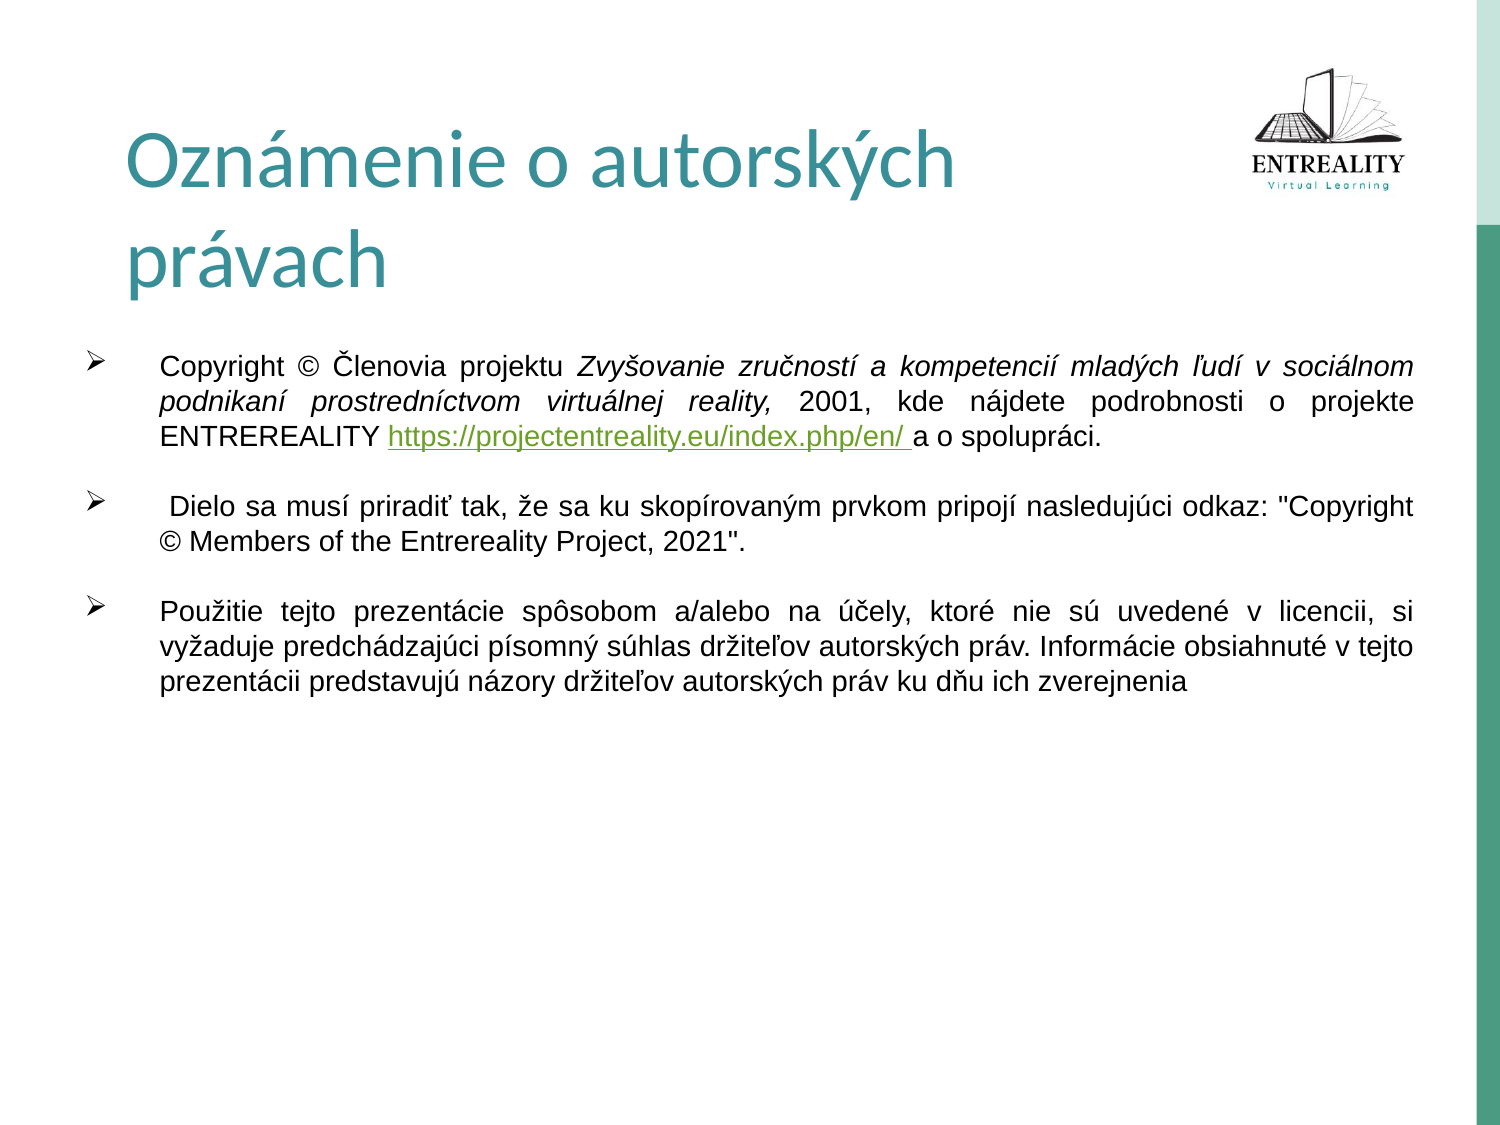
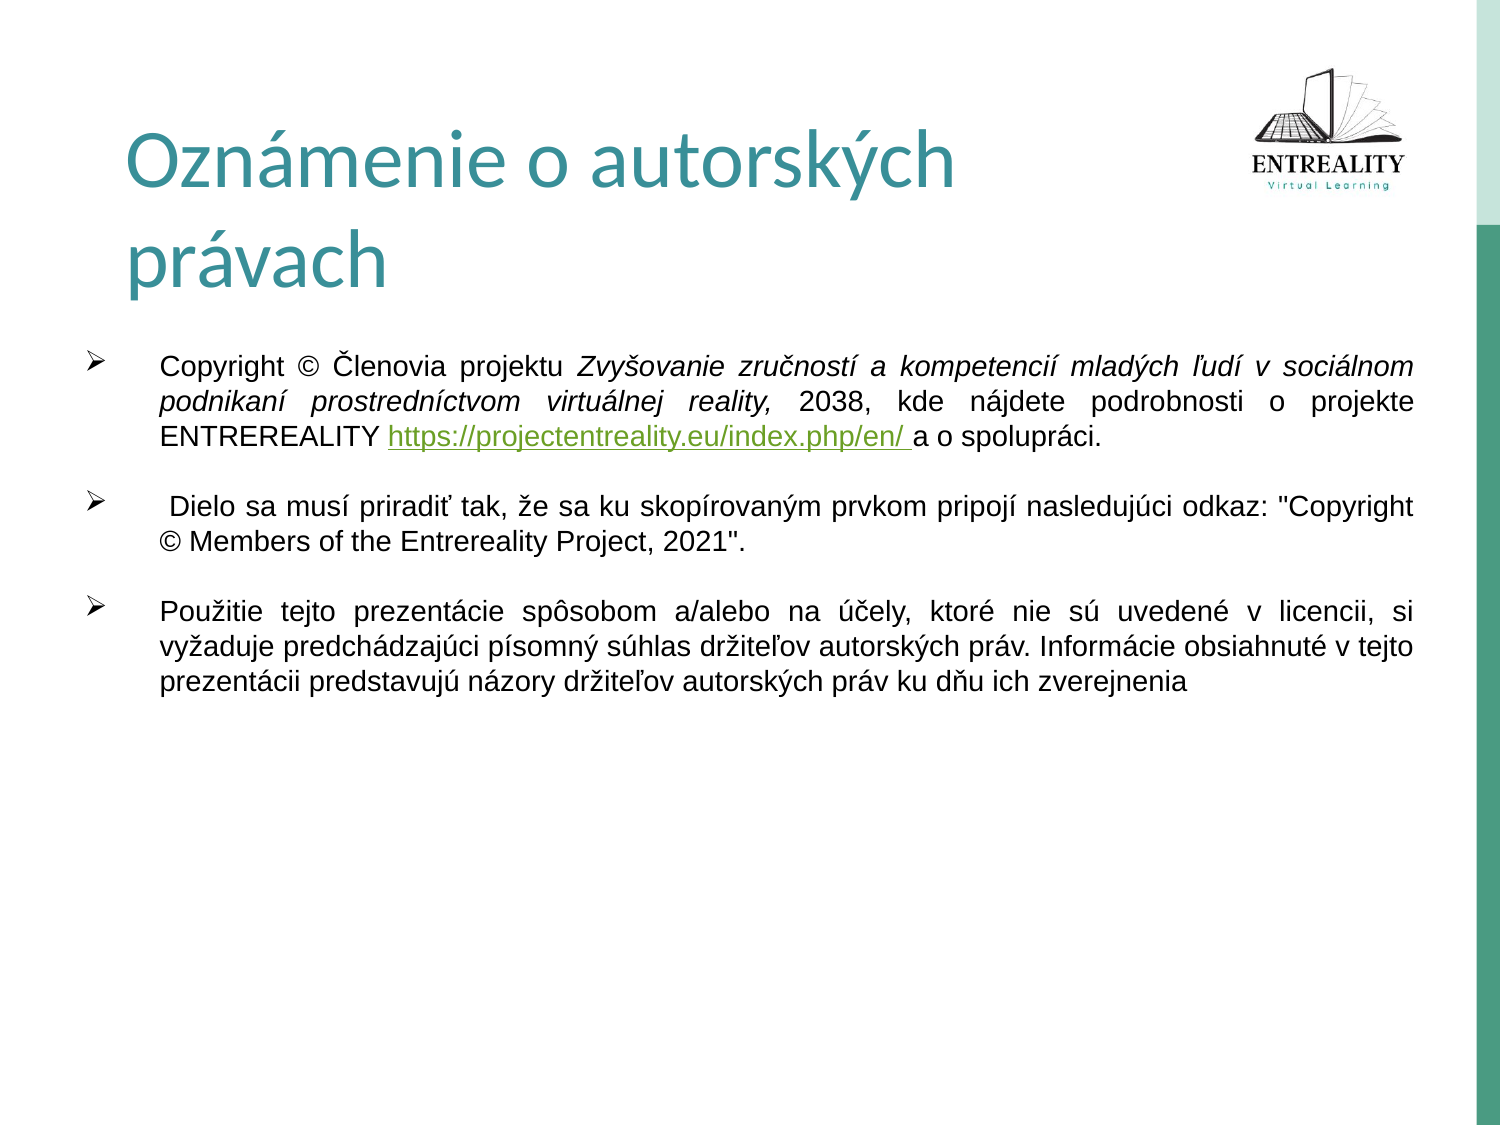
2001: 2001 -> 2038
